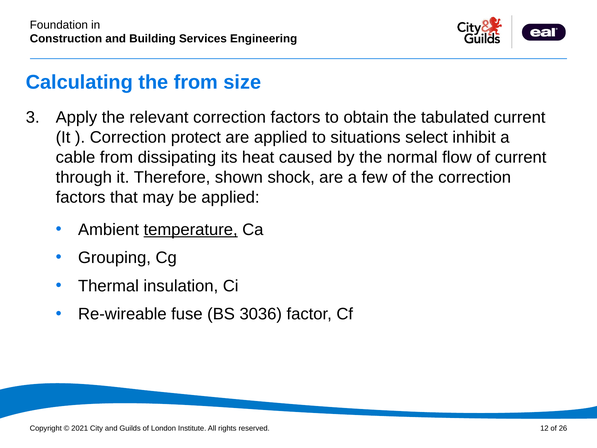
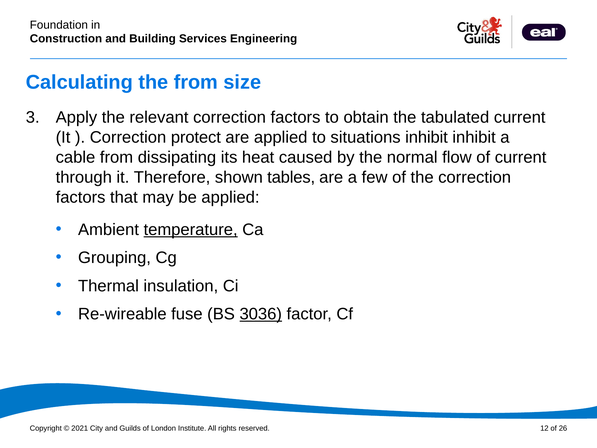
situations select: select -> inhibit
shock: shock -> tables
3036 underline: none -> present
